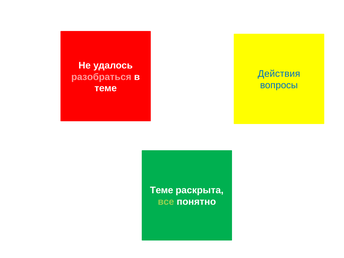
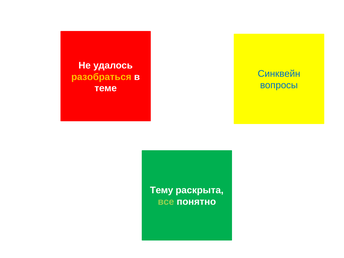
Действия: Действия -> Синквейн
разобраться colour: pink -> yellow
Теме at (162, 190): Теме -> Тему
